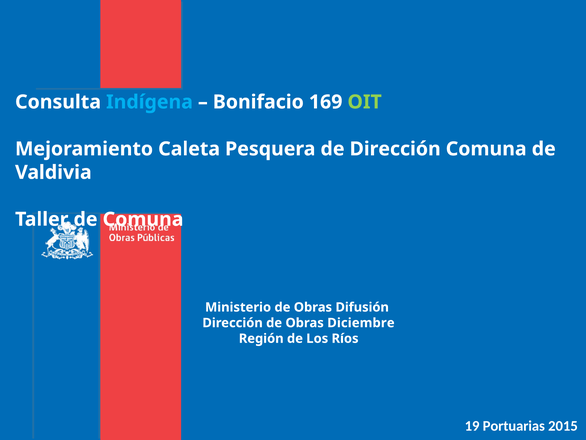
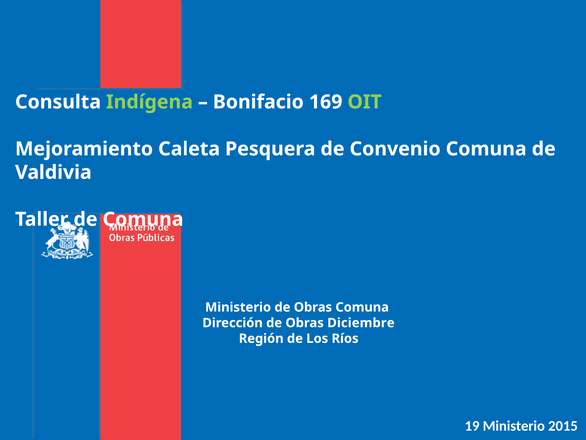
Indígena colour: light blue -> light green
de Dirección: Dirección -> Convenio
Obras Difusión: Difusión -> Comuna
19 Portuarias: Portuarias -> Ministerio
